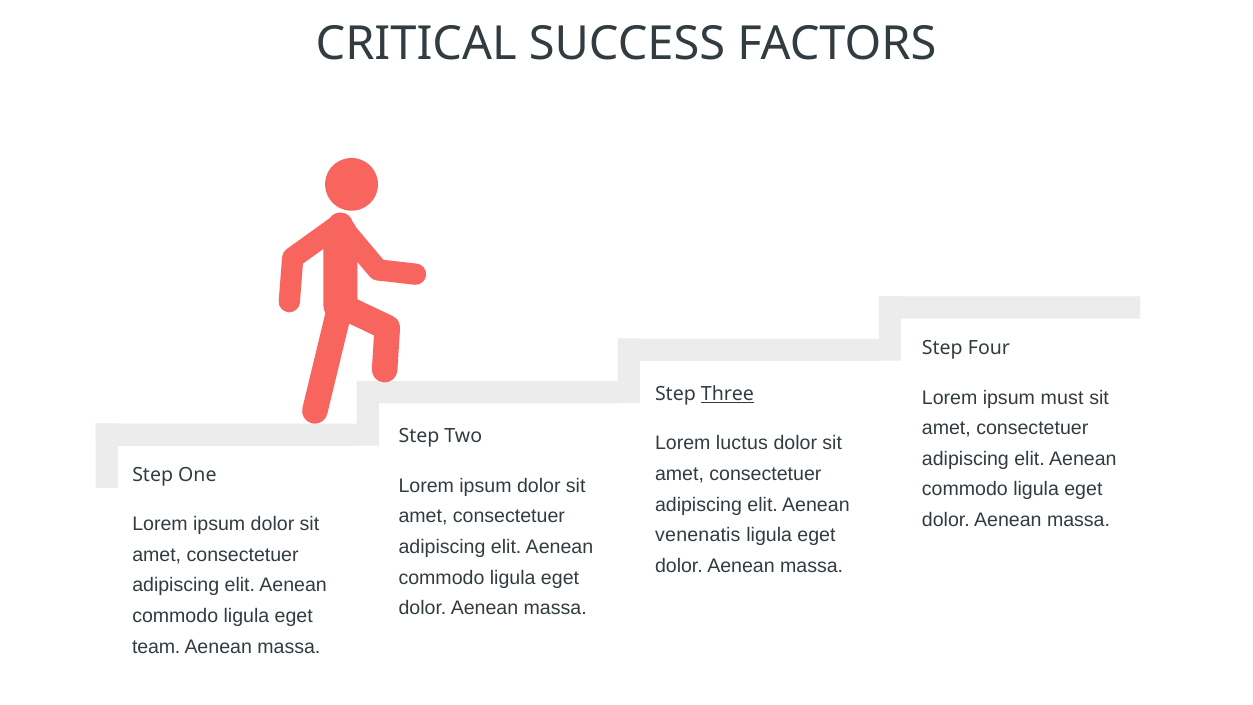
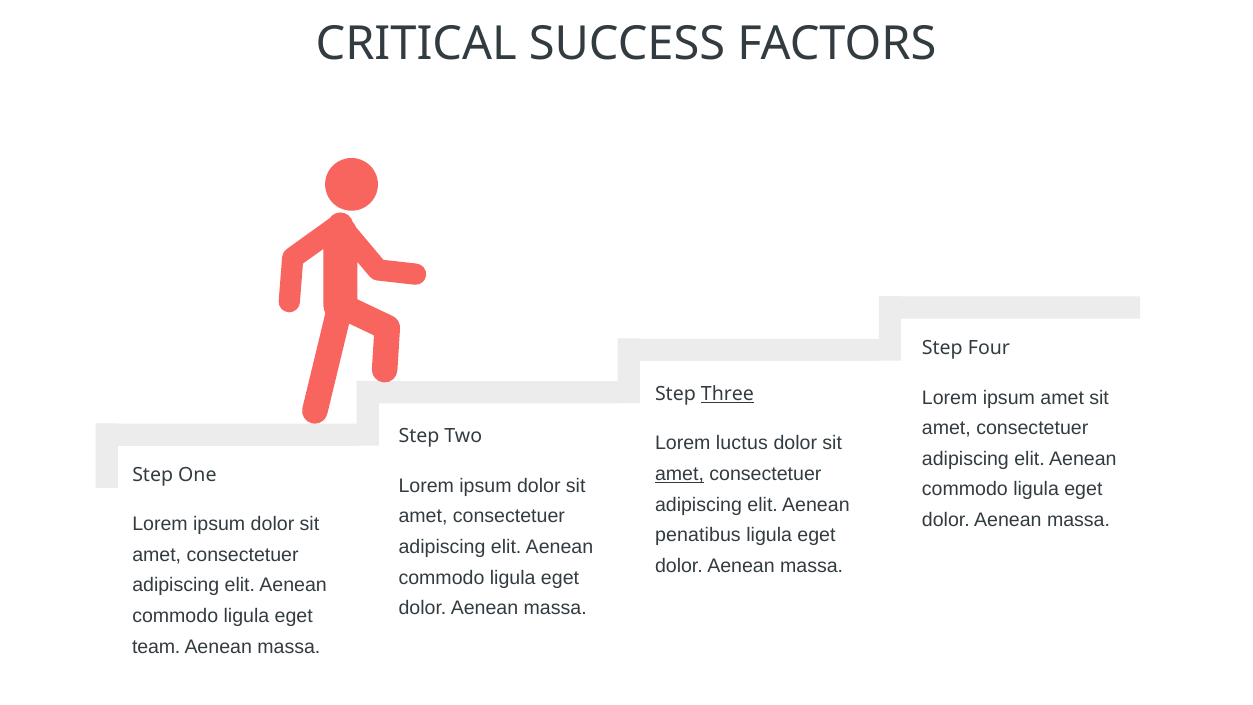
ipsum must: must -> amet
amet at (679, 474) underline: none -> present
venenatis: venenatis -> penatibus
